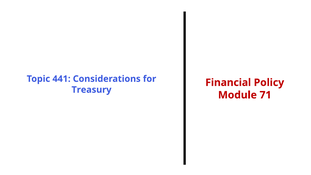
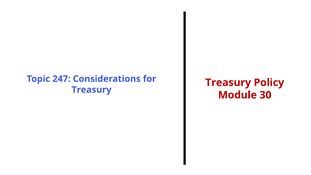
441: 441 -> 247
Financial at (228, 83): Financial -> Treasury
71: 71 -> 30
